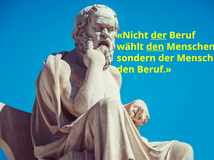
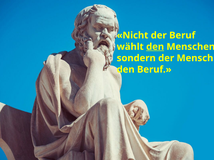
der at (159, 35) underline: present -> none
